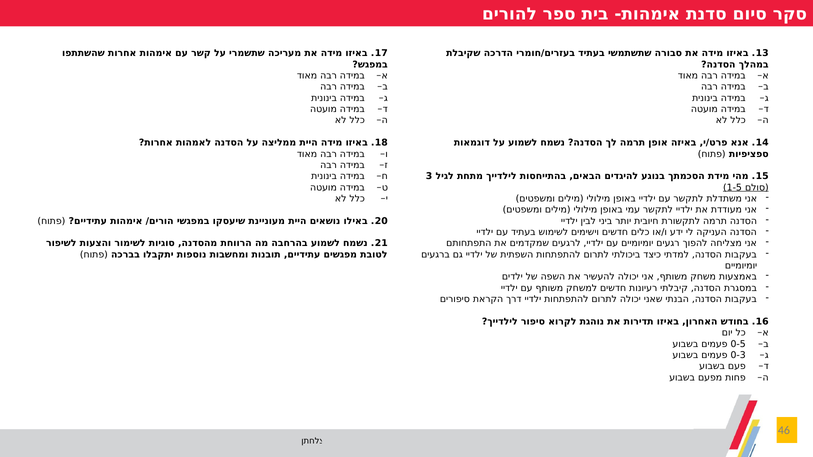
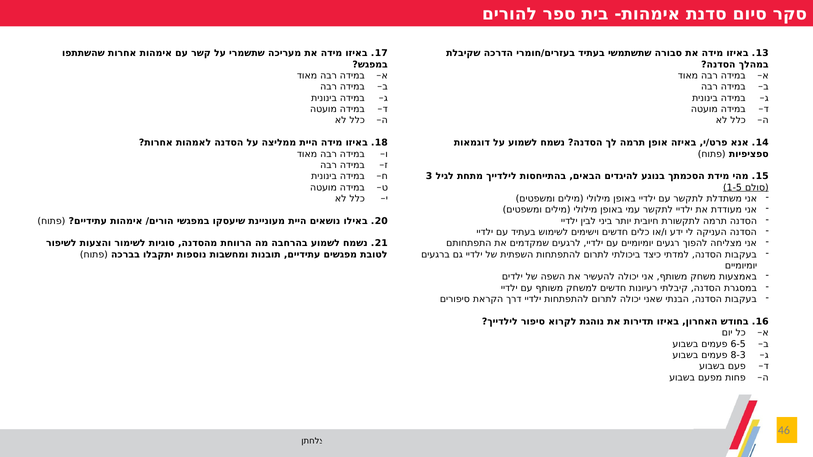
0-5: 0-5 -> 6-5
0-3: 0-3 -> 8-3
